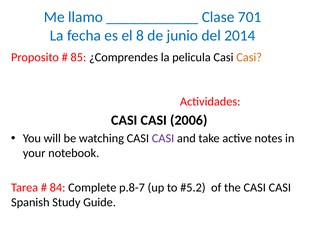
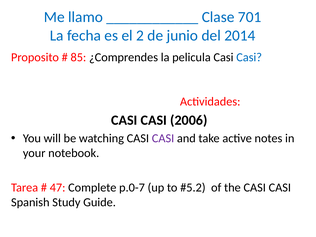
8: 8 -> 2
Casi at (249, 57) colour: orange -> blue
84: 84 -> 47
p.8-7: p.8-7 -> p.0-7
